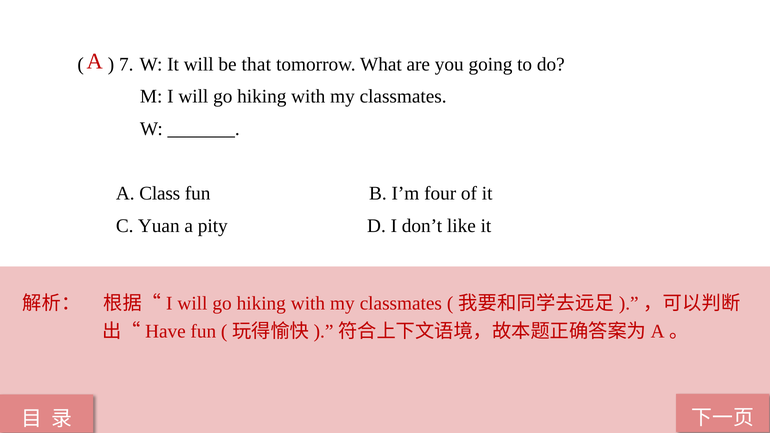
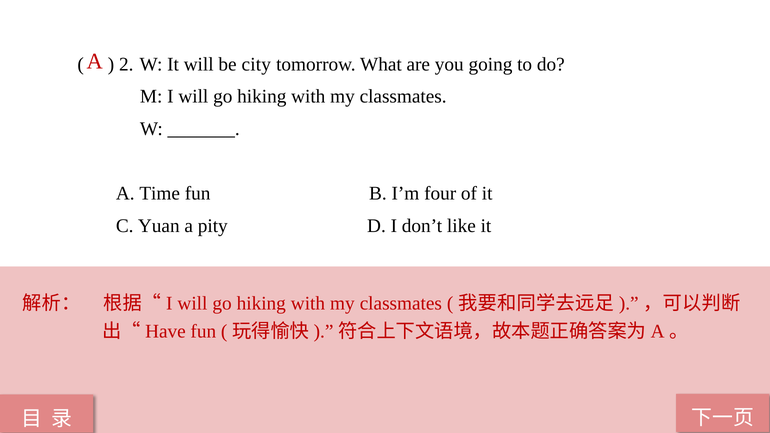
7: 7 -> 2
that: that -> city
Class: Class -> Time
